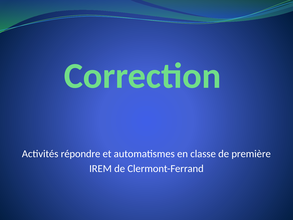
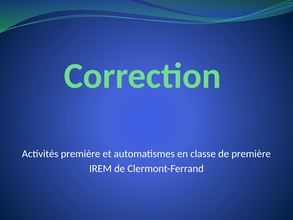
Activités répondre: répondre -> première
